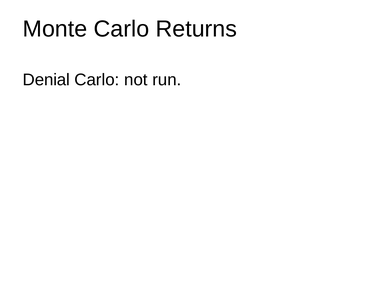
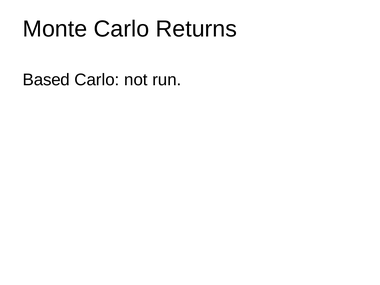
Denial: Denial -> Based
